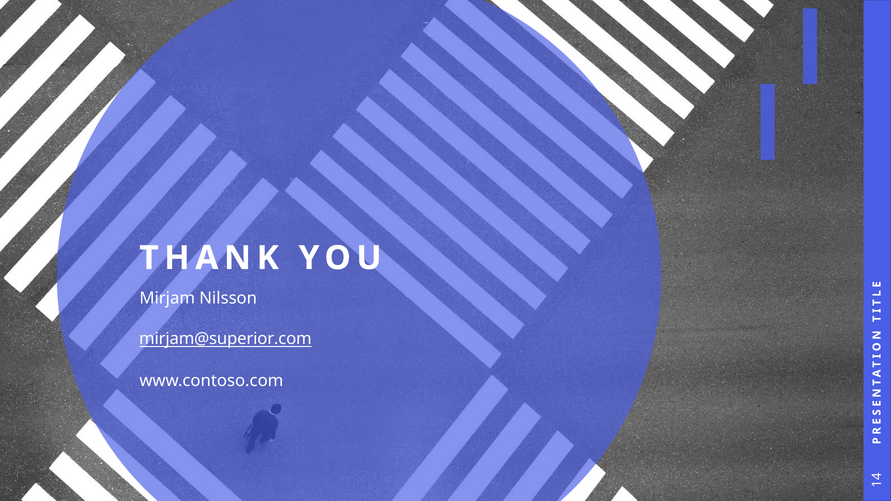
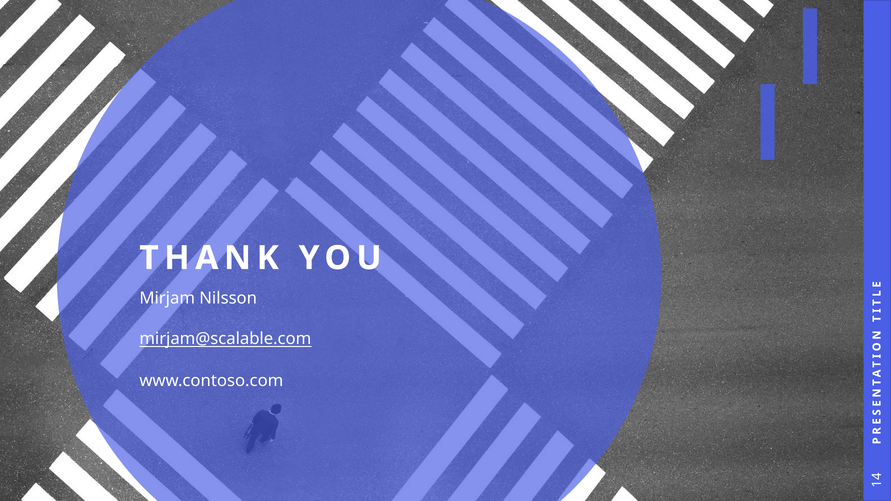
mirjam@superior.com: mirjam@superior.com -> mirjam@scalable.com
